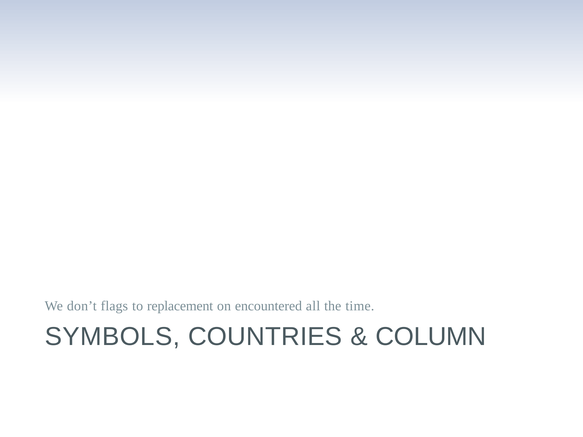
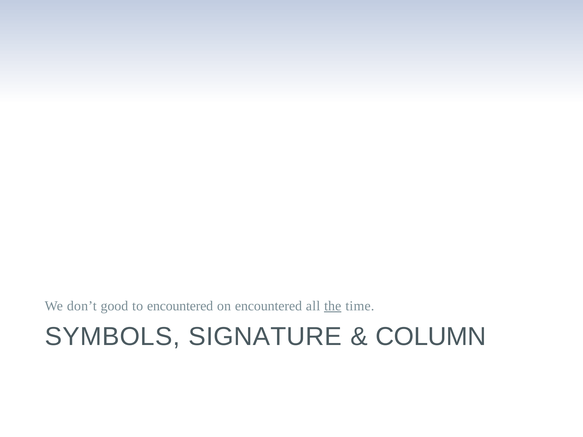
flags: flags -> good
to replacement: replacement -> encountered
the underline: none -> present
COUNTRIES: COUNTRIES -> SIGNATURE
